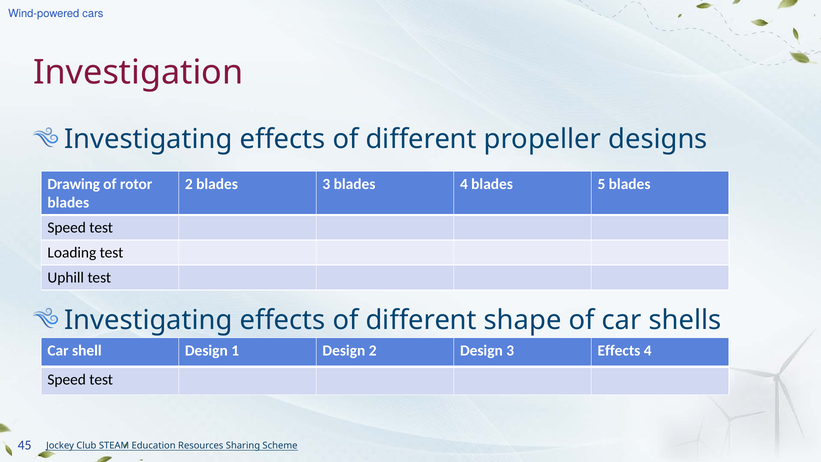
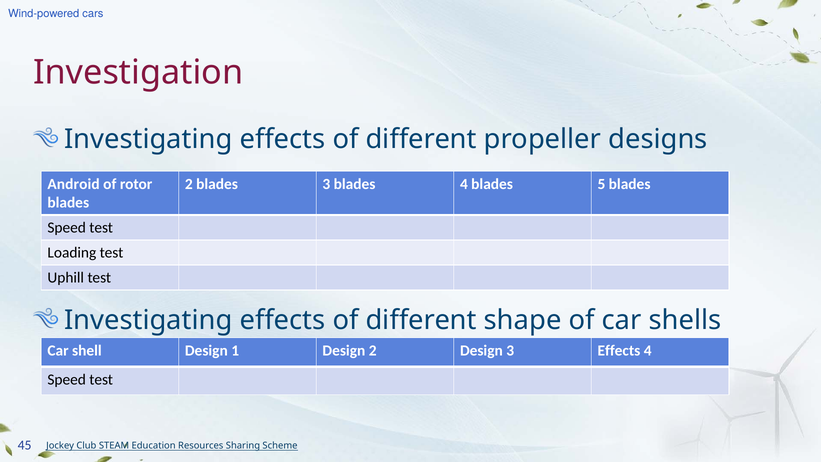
Drawing: Drawing -> Android
